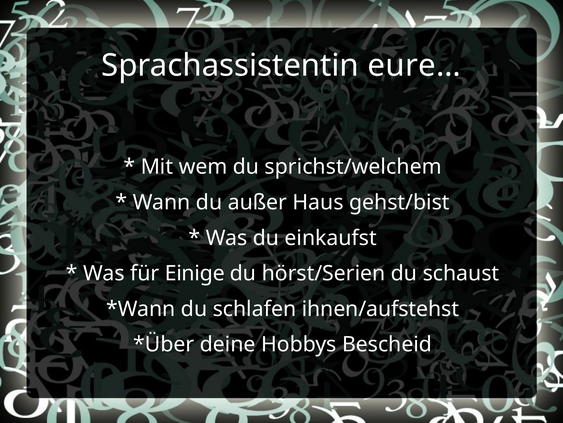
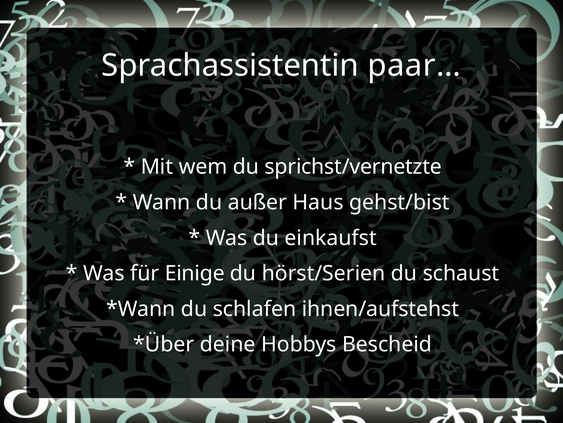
eure…: eure… -> paar…
sprichst/welchem: sprichst/welchem -> sprichst/vernetzte
